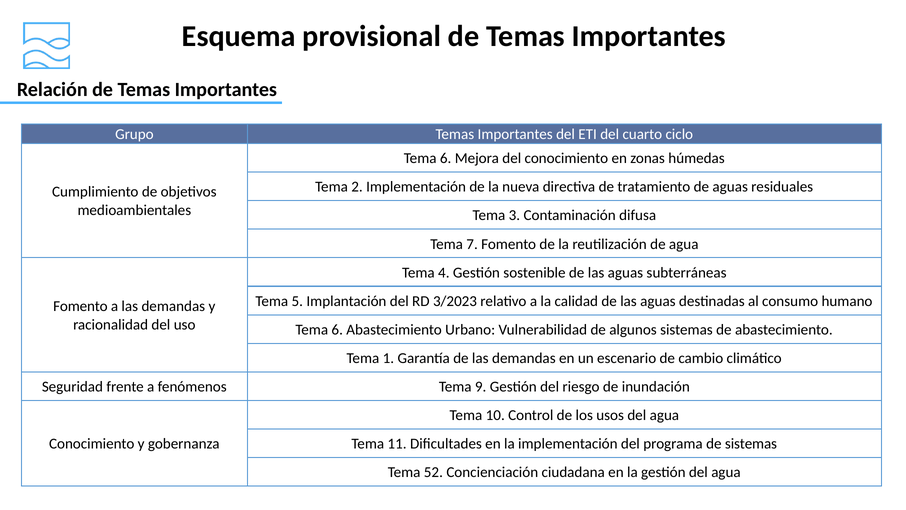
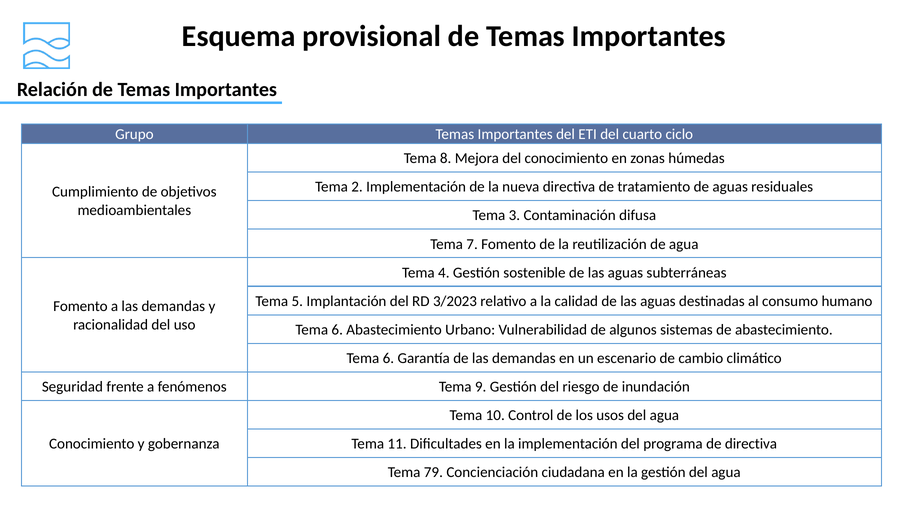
6 at (446, 158): 6 -> 8
1 at (388, 358): 1 -> 6
de sistemas: sistemas -> directiva
52: 52 -> 79
